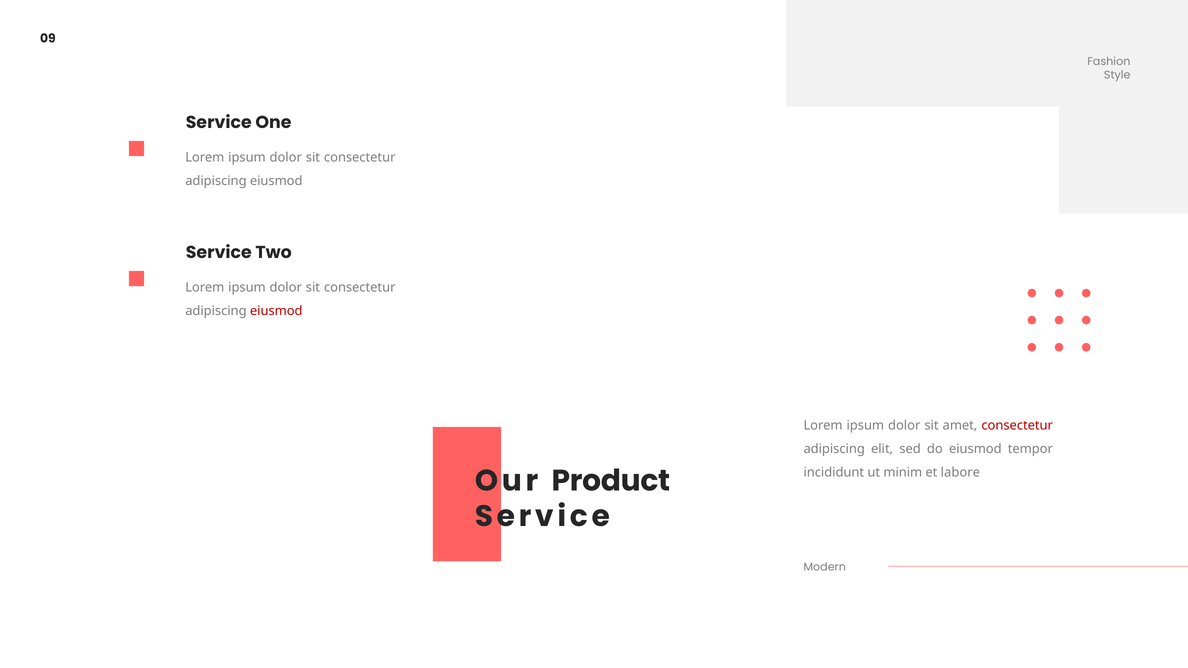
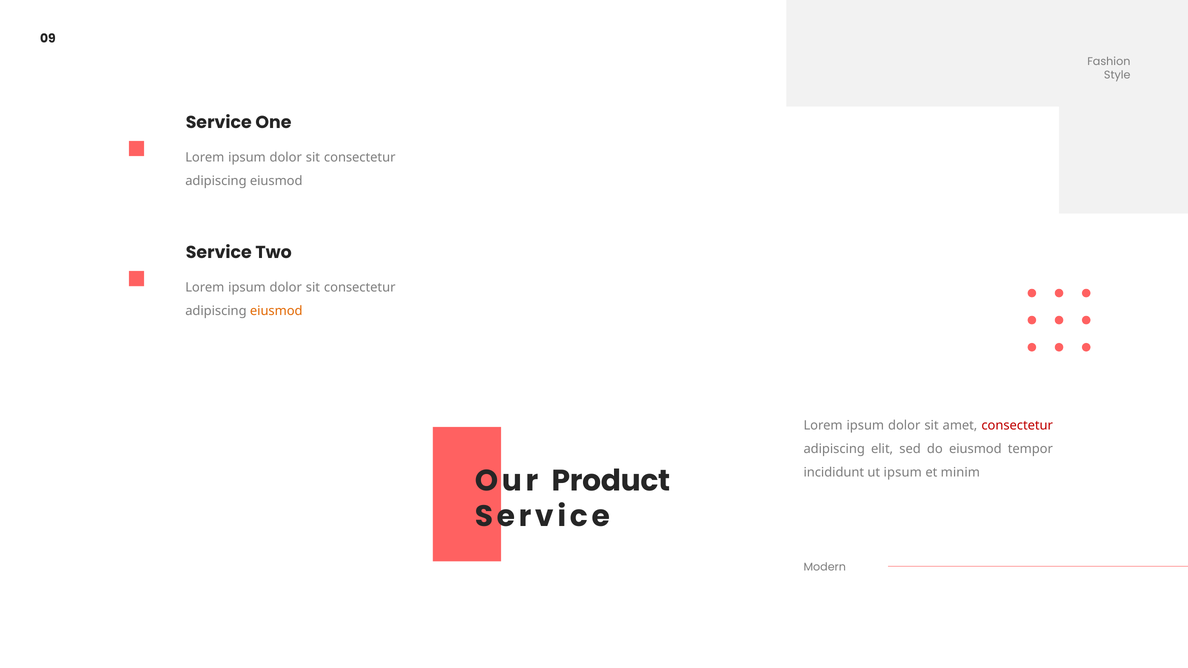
eiusmod at (276, 311) colour: red -> orange
ut minim: minim -> ipsum
labore: labore -> minim
